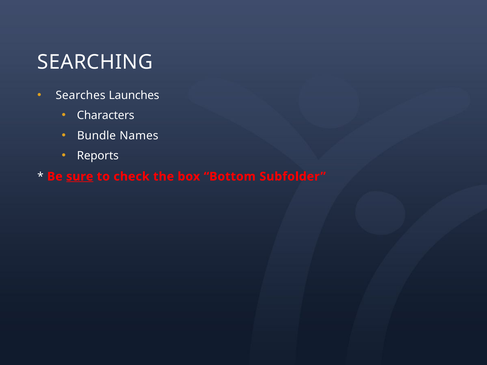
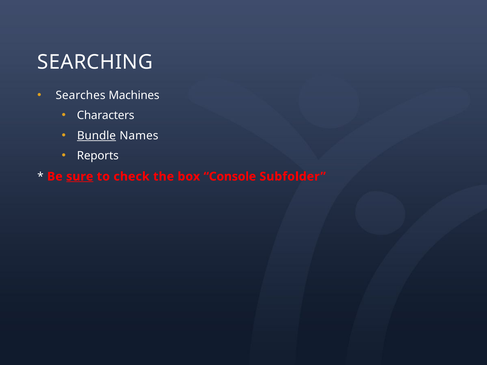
Launches: Launches -> Machines
Bundle underline: none -> present
Bottom: Bottom -> Console
